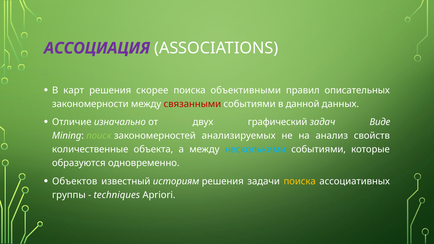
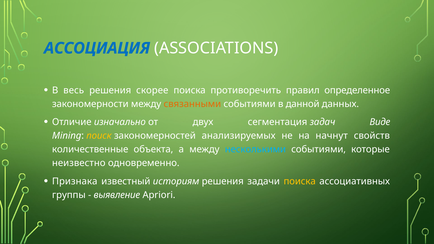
АССОЦИАЦИЯ colour: purple -> blue
карт: карт -> весь
объективными: объективными -> противоречить
описательных: описательных -> определенное
связанными colour: red -> orange
графический: графический -> сегментация
поиск colour: light green -> yellow
анализ: анализ -> начнут
образуются: образуются -> неизвестно
Объектов: Объектов -> Признака
techniques: techniques -> выявление
